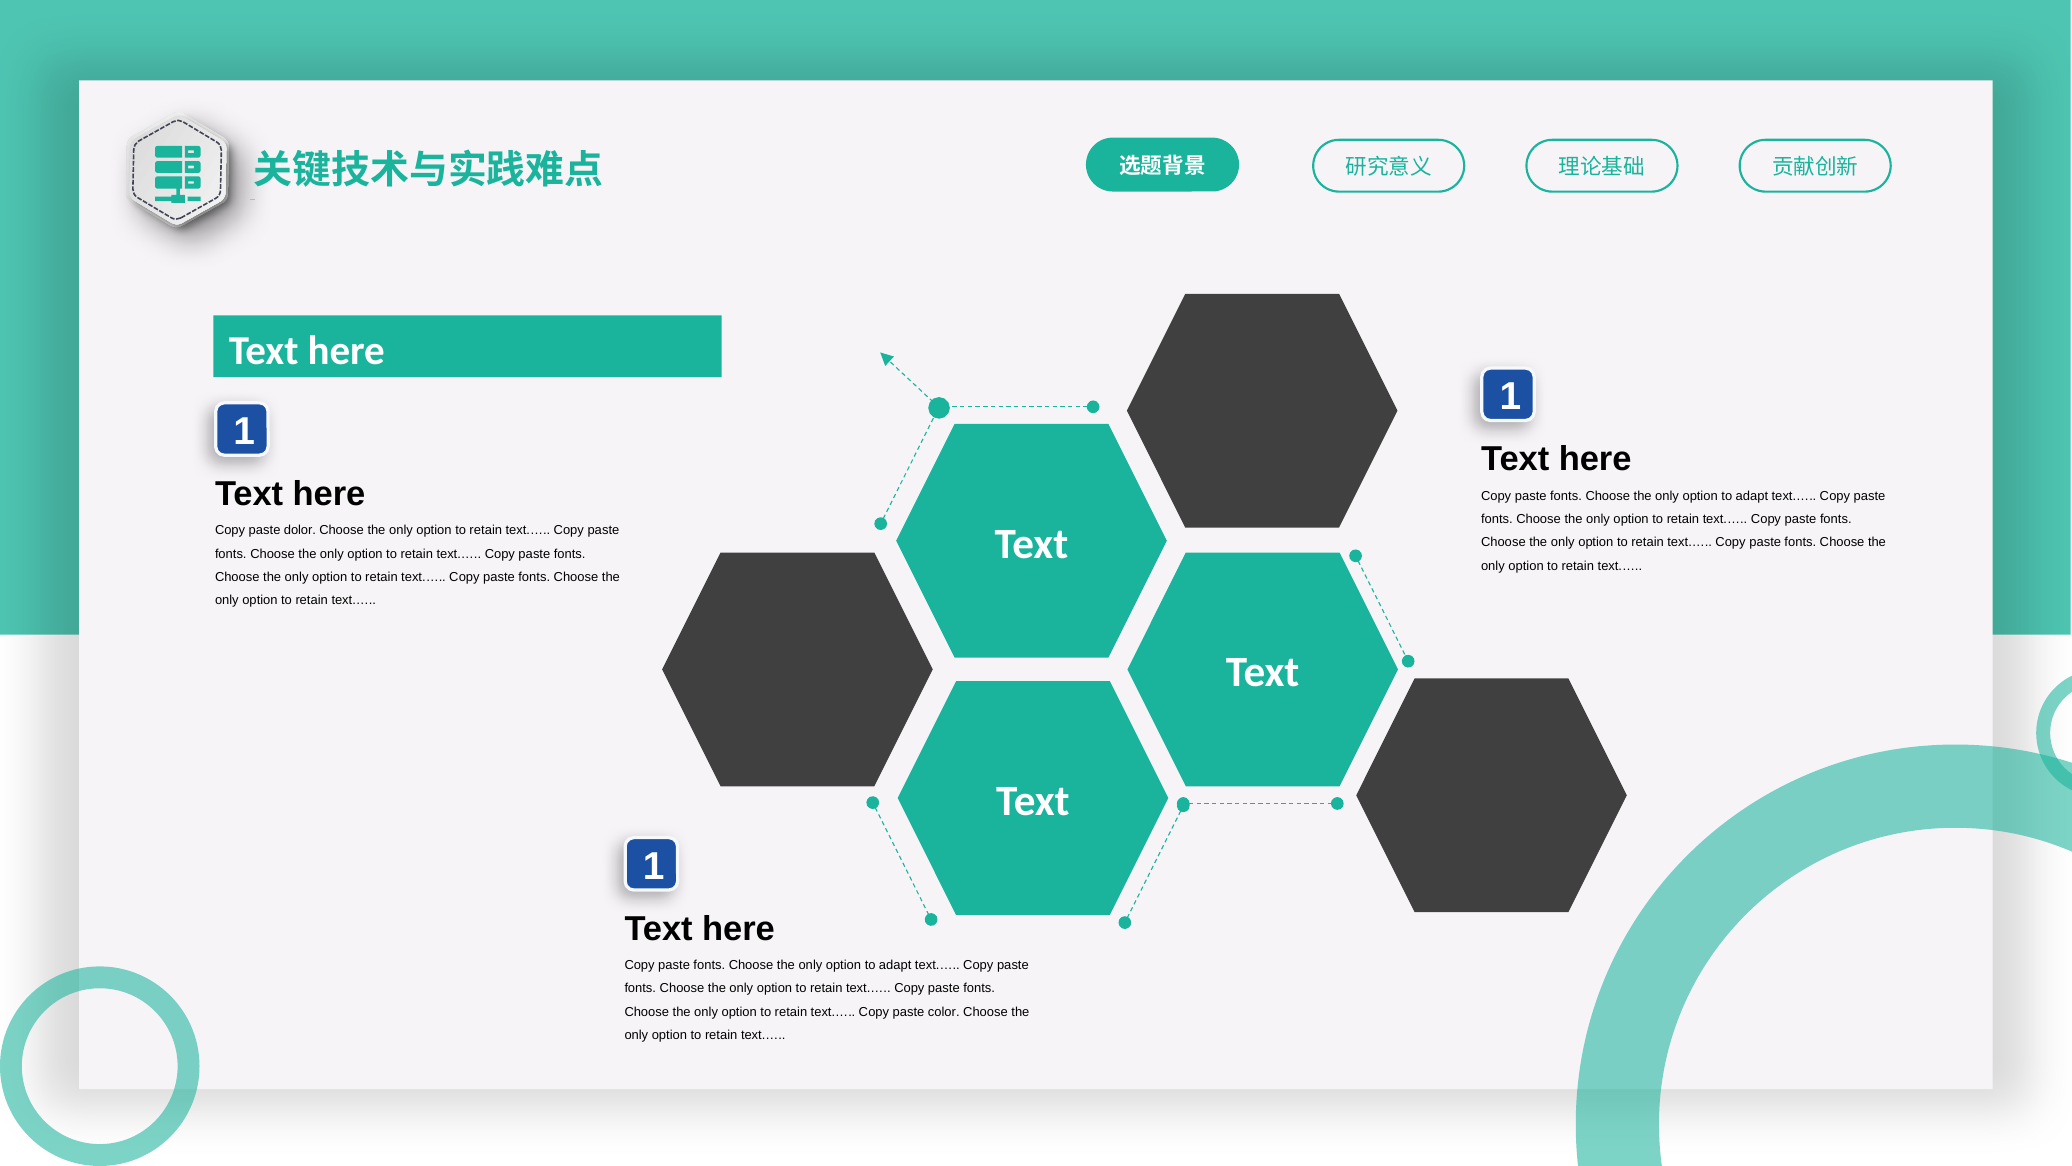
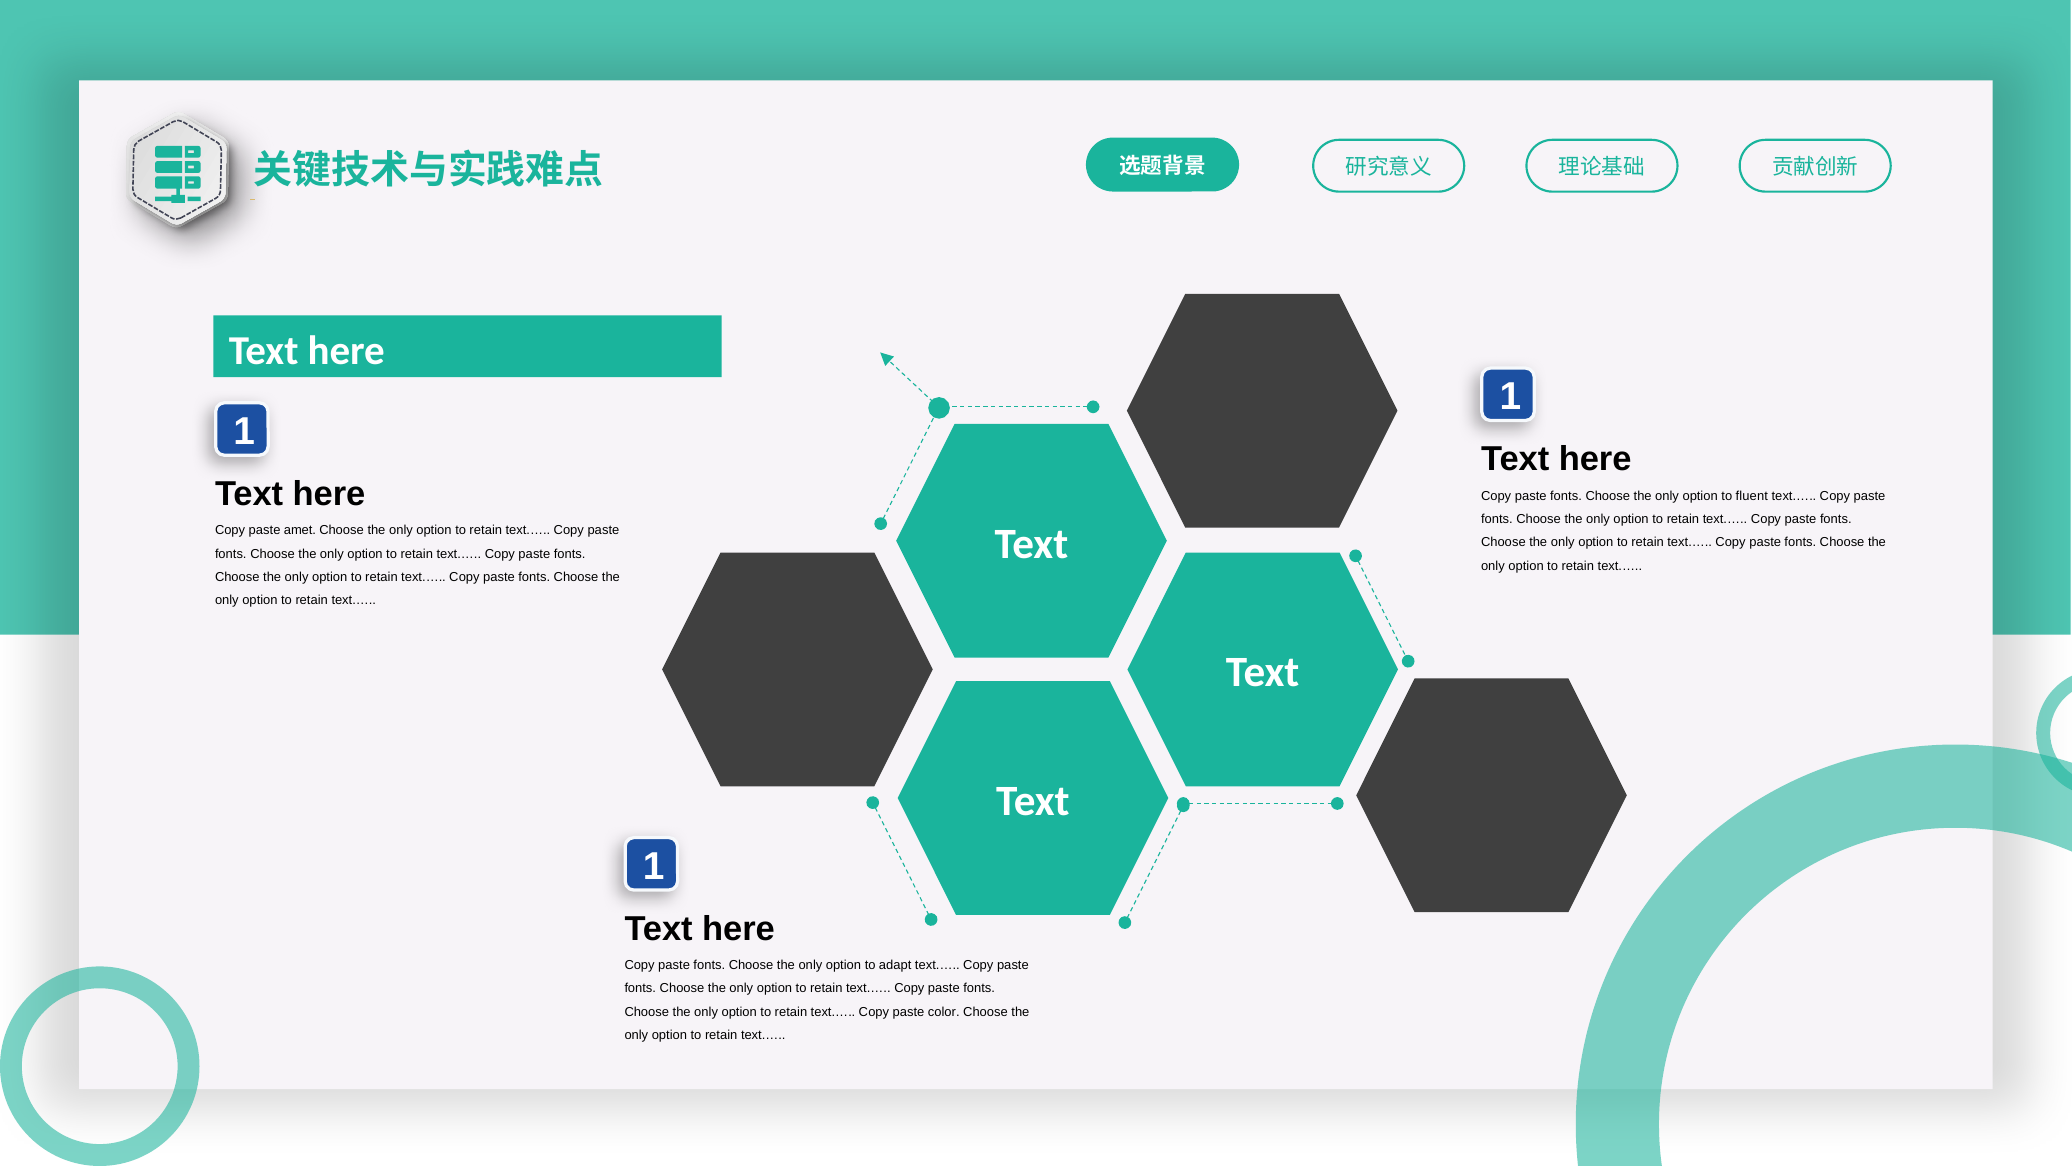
adapt at (1752, 496): adapt -> fluent
dolor: dolor -> amet
